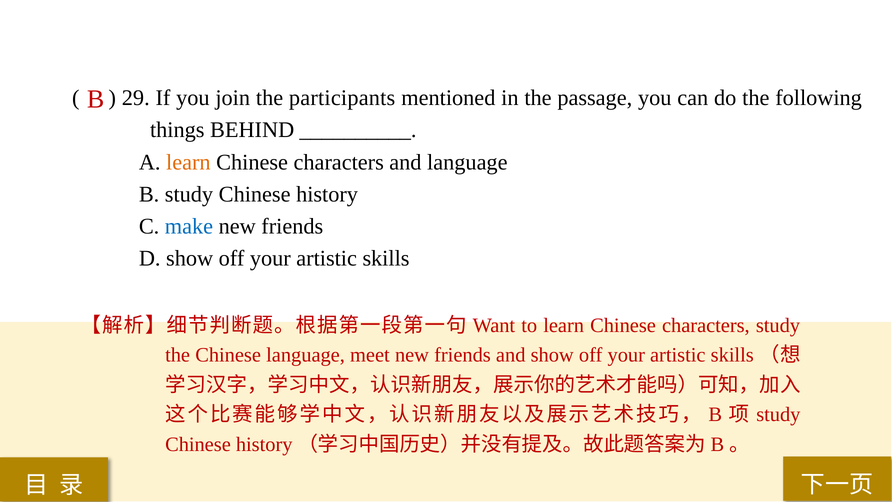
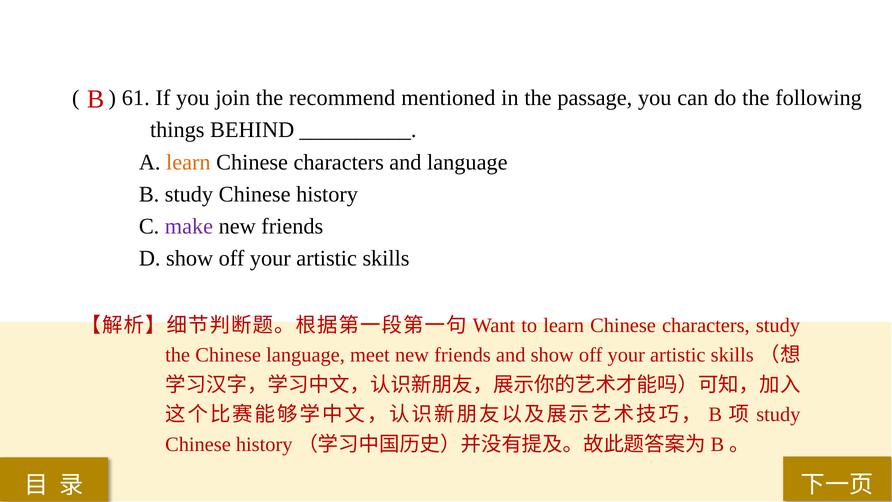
29: 29 -> 61
participants: participants -> recommend
make colour: blue -> purple
